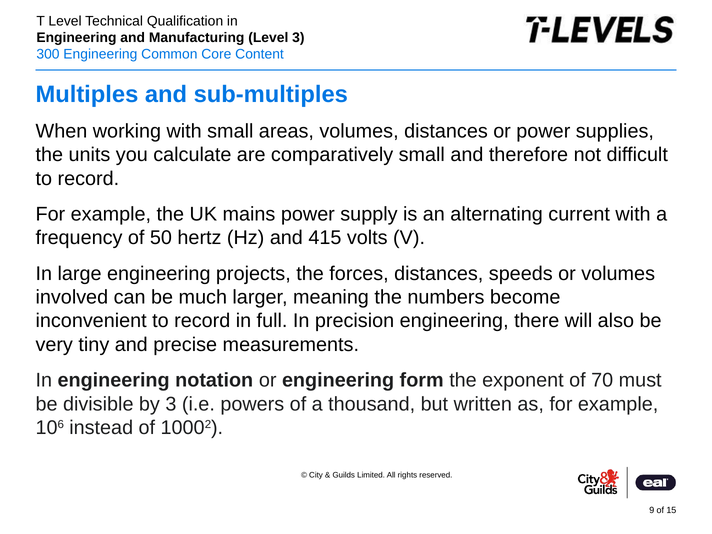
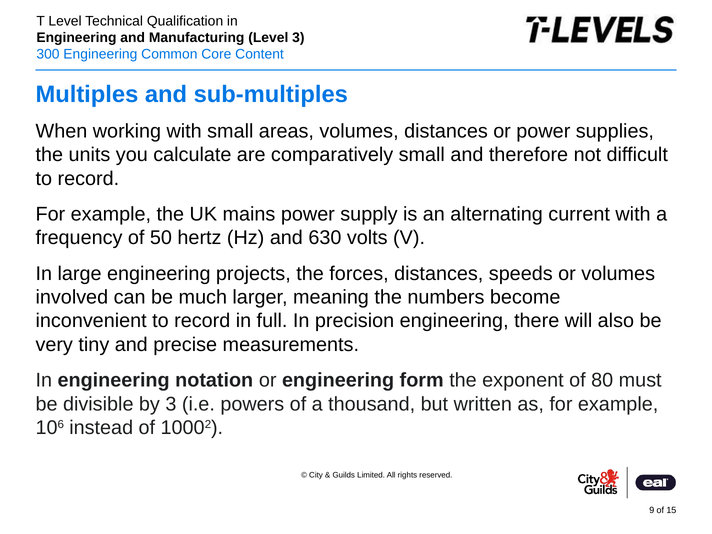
415: 415 -> 630
70: 70 -> 80
